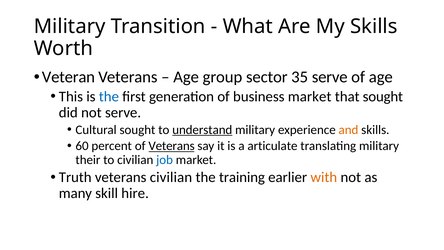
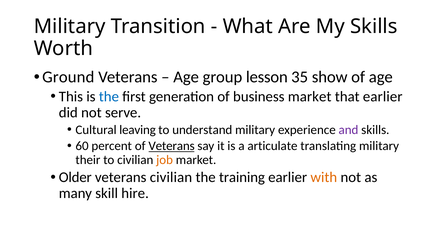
Veteran: Veteran -> Ground
sector: sector -> lesson
35 serve: serve -> show
that sought: sought -> earlier
Cultural sought: sought -> leaving
understand underline: present -> none
and colour: orange -> purple
job colour: blue -> orange
Truth: Truth -> Older
